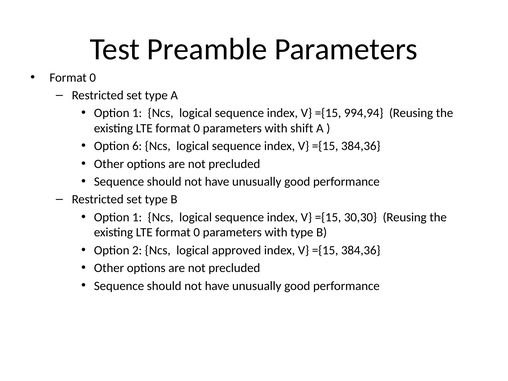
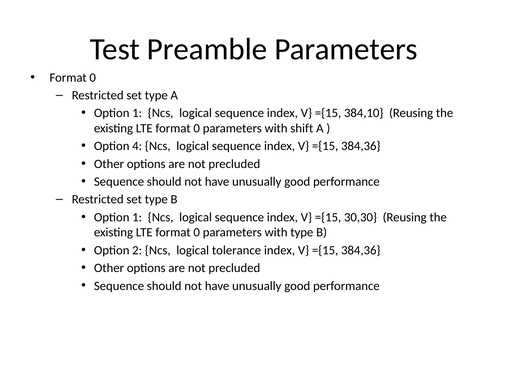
994,94: 994,94 -> 384,10
6: 6 -> 4
approved: approved -> tolerance
